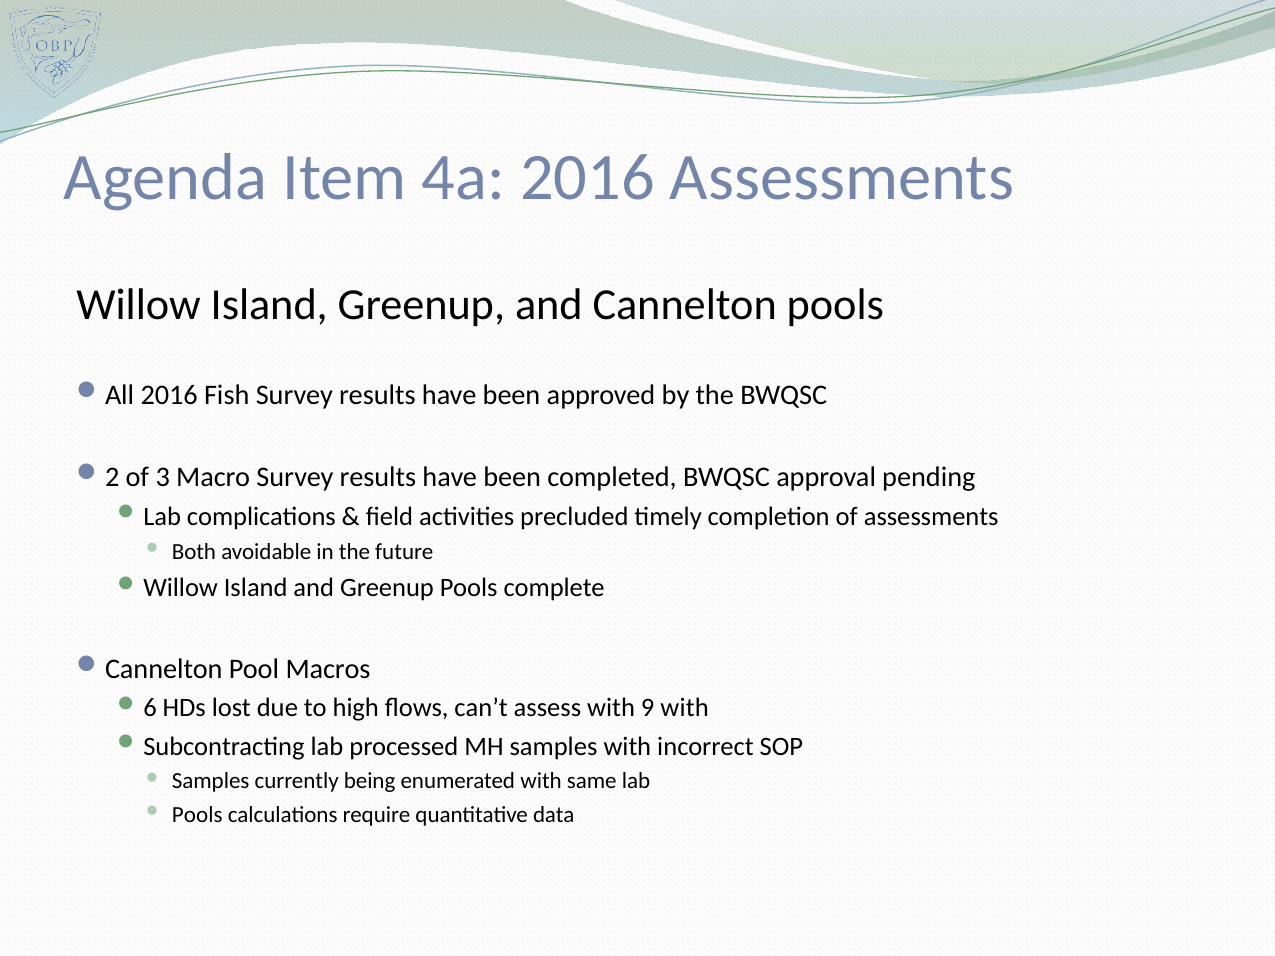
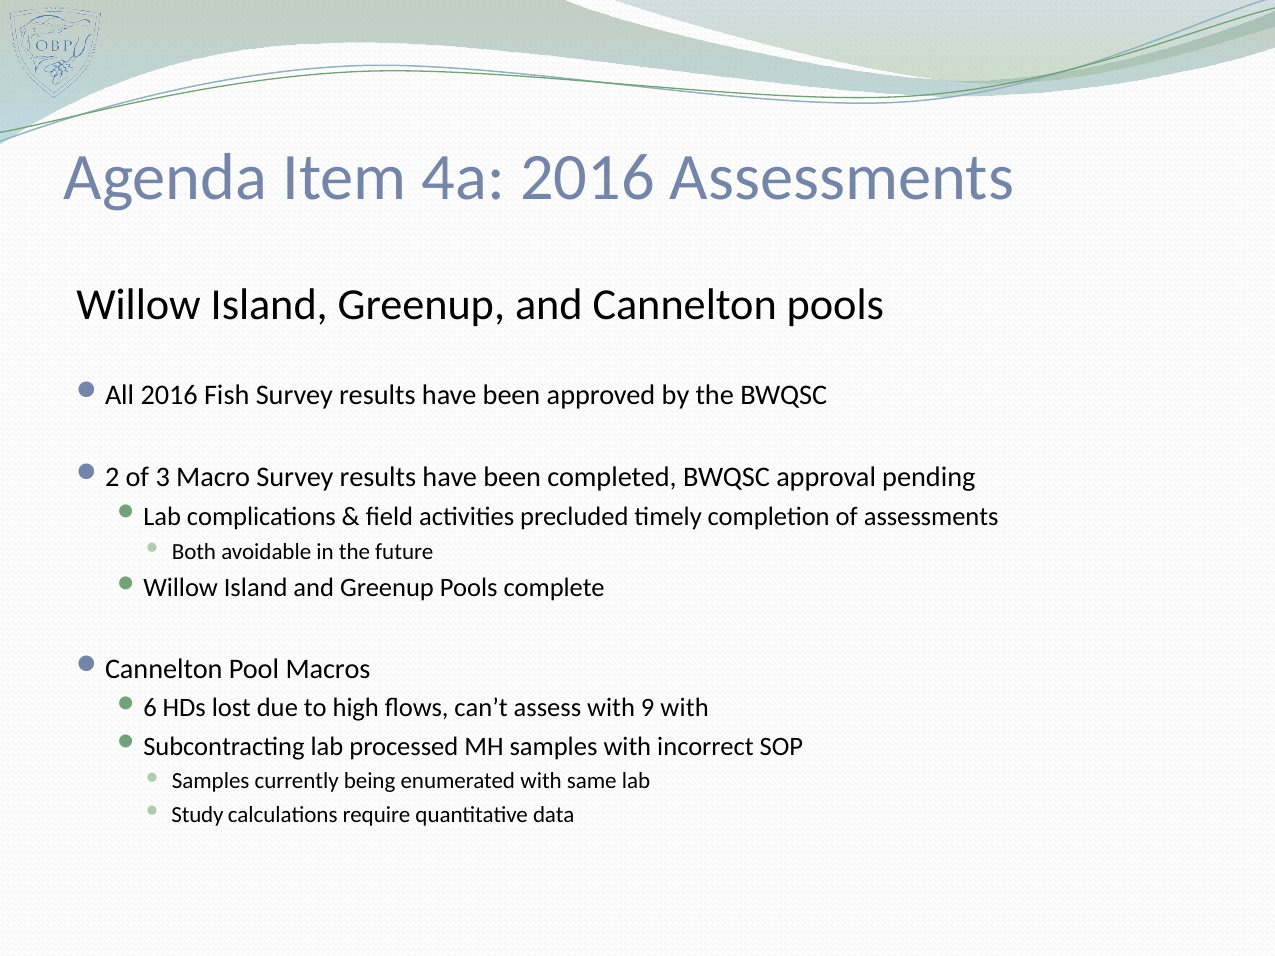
Pools at (197, 815): Pools -> Study
